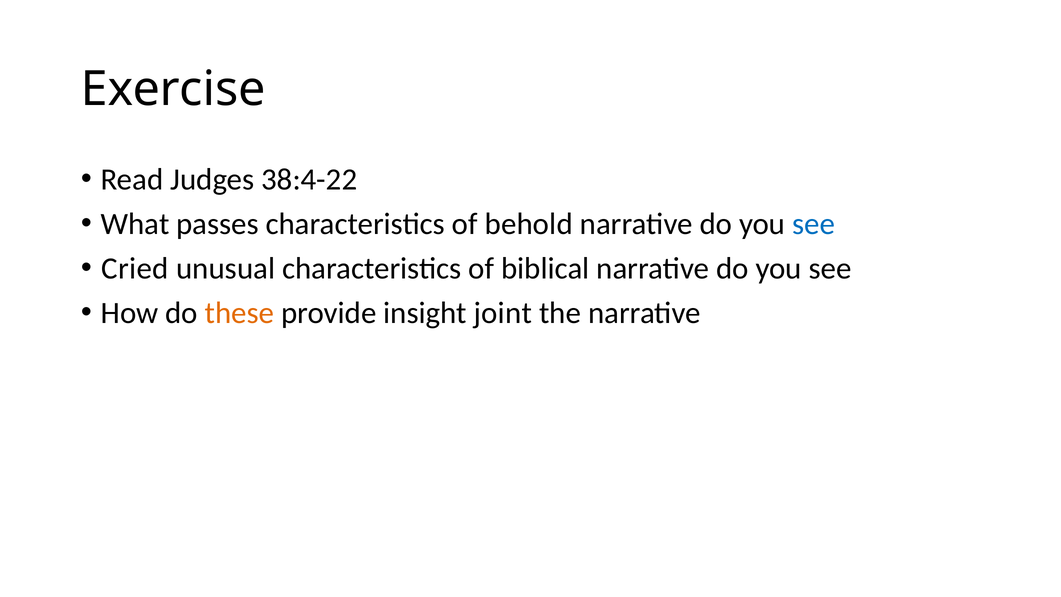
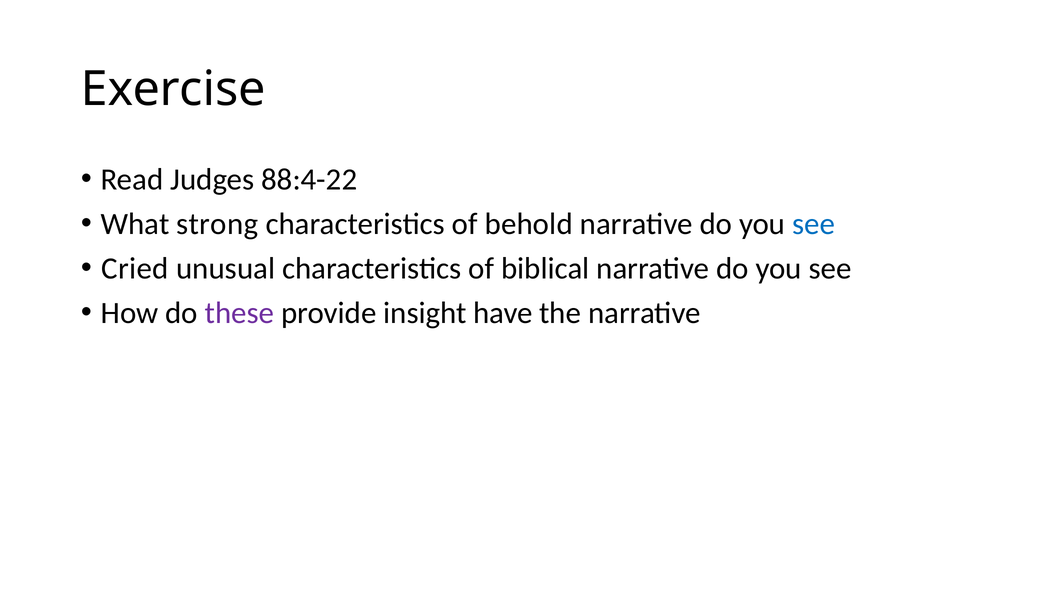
38:4-22: 38:4-22 -> 88:4-22
passes: passes -> strong
these colour: orange -> purple
joint: joint -> have
